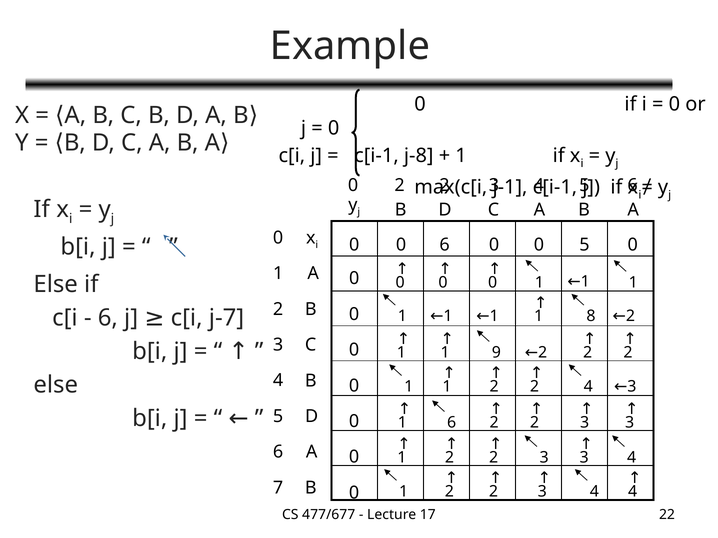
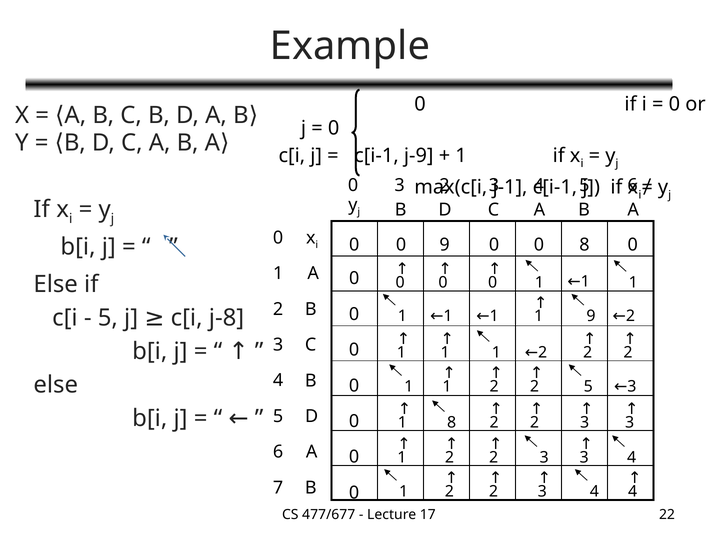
j-8: j-8 -> j-9
2 at (400, 186): 2 -> 3
0 6: 6 -> 9
0 5: 5 -> 8
6 at (108, 318): 6 -> 5
j-7: j-7 -> j-8
1 8: 8 -> 9
9 at (496, 353): 9 -> 1
2 4: 4 -> 5
1 6: 6 -> 8
